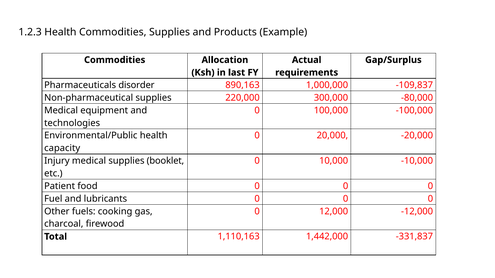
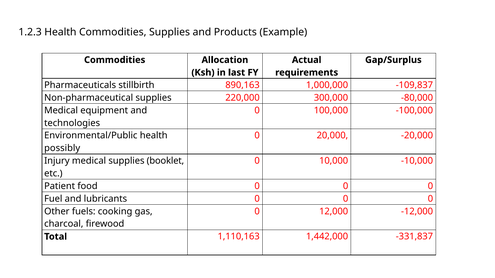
disorder: disorder -> stillbirth
capacity: capacity -> possibly
